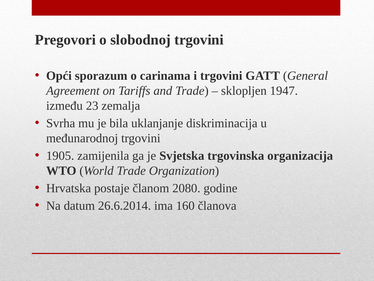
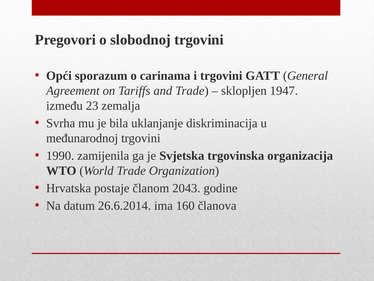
1905: 1905 -> 1990
2080: 2080 -> 2043
